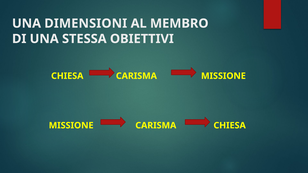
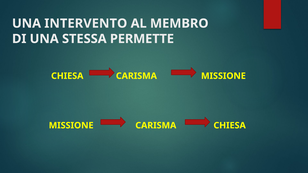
DIMENSIONI: DIMENSIONI -> INTERVENTO
OBIETTIVI: OBIETTIVI -> PERMETTE
